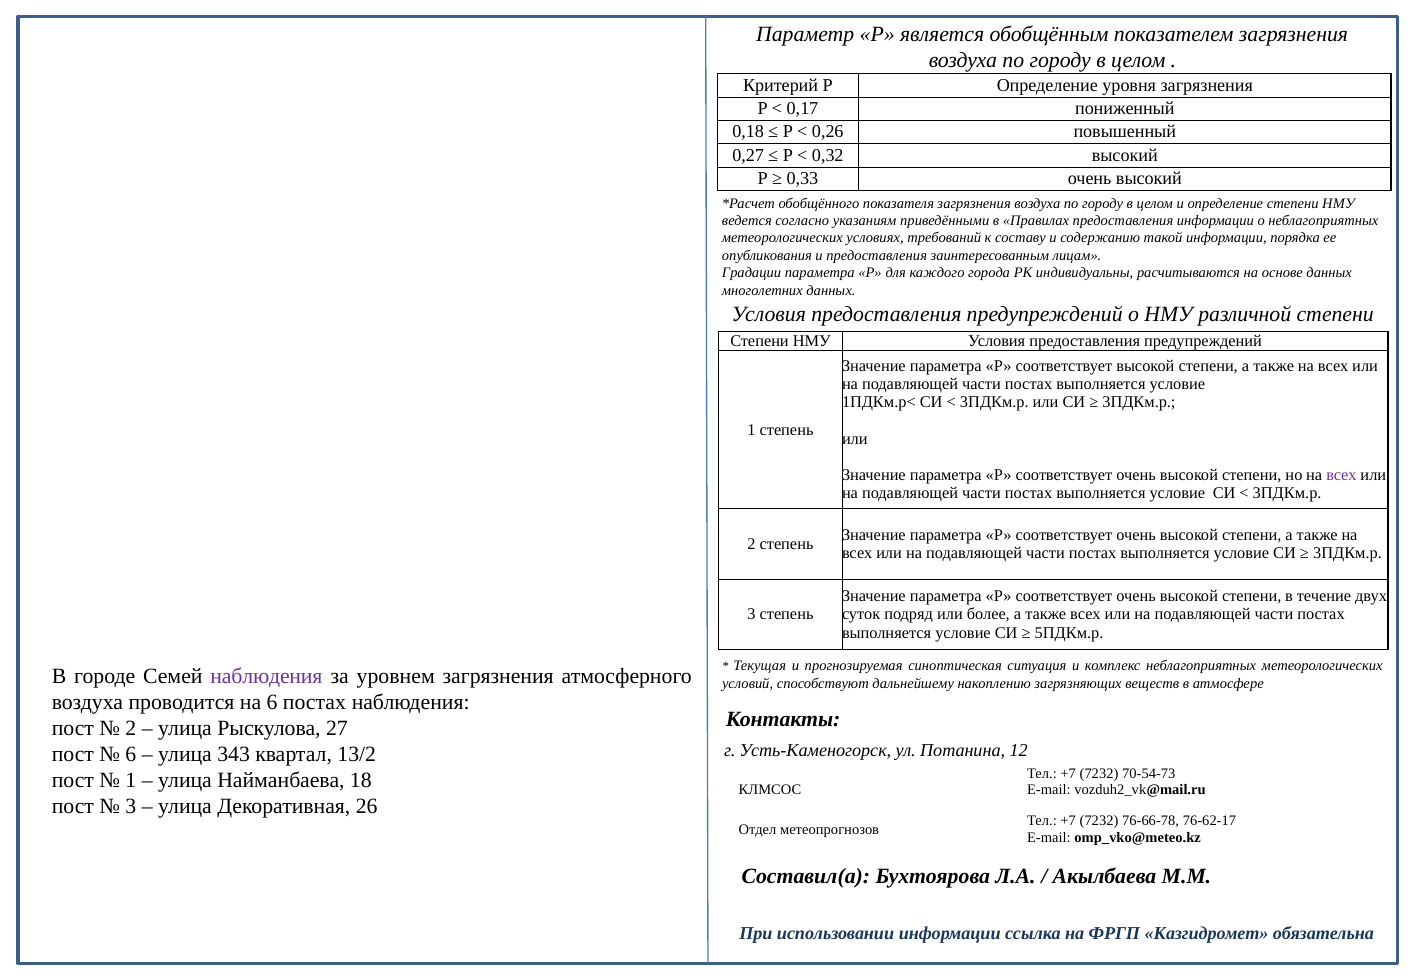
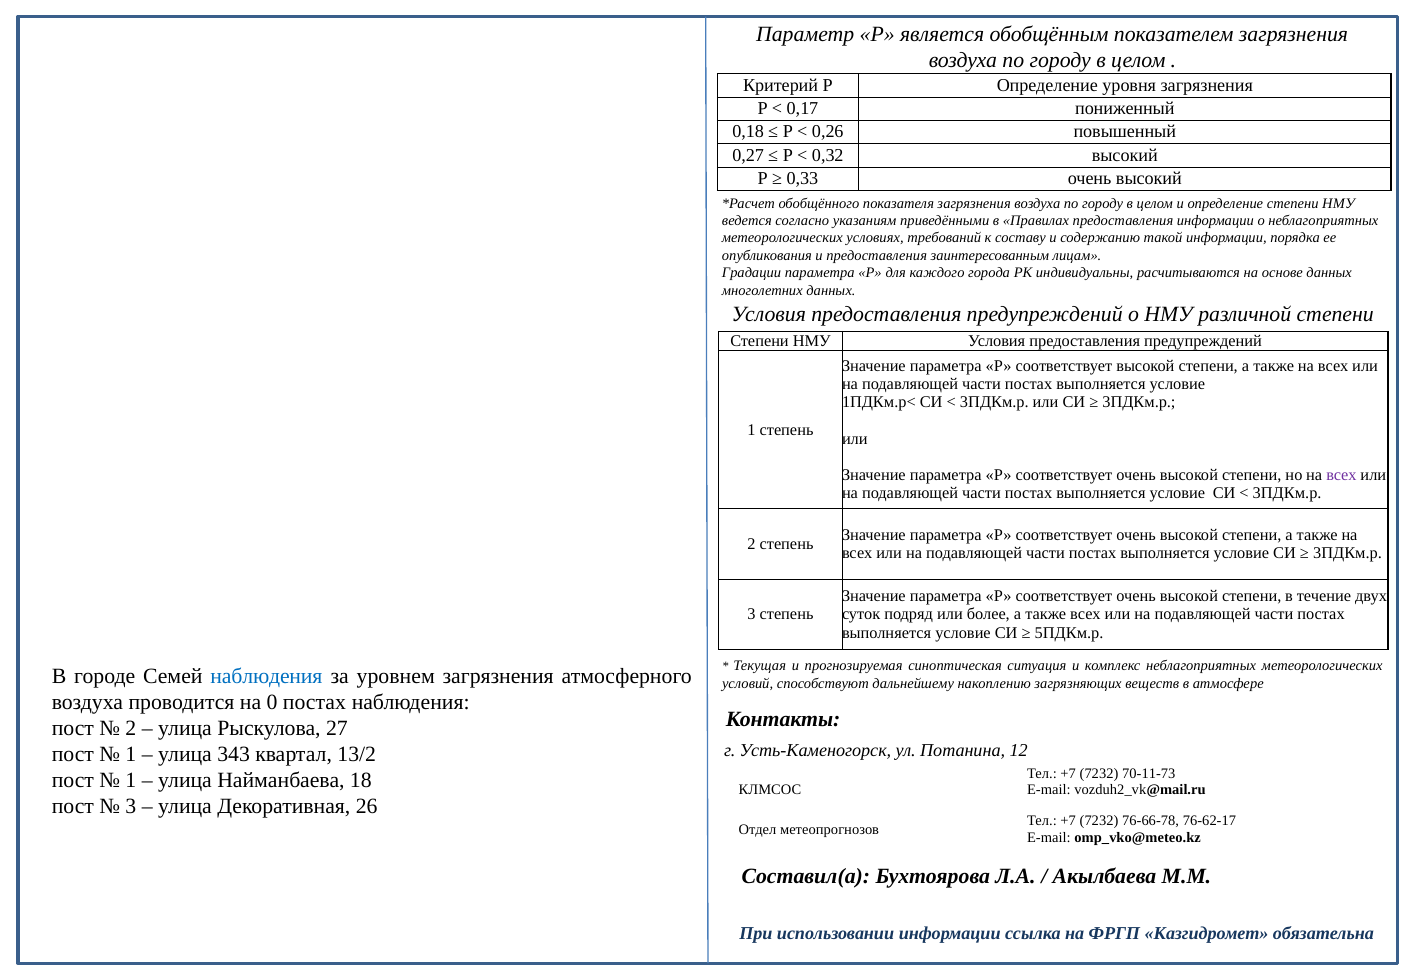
наблюдения at (266, 676) colour: purple -> blue
на 6: 6 -> 0
6 at (131, 754): 6 -> 1
70-54-73: 70-54-73 -> 70-11-73
